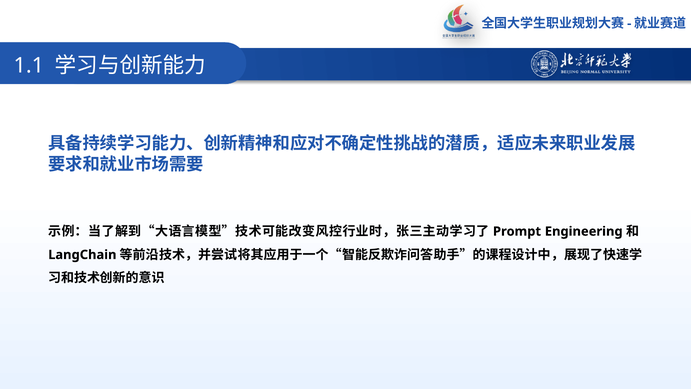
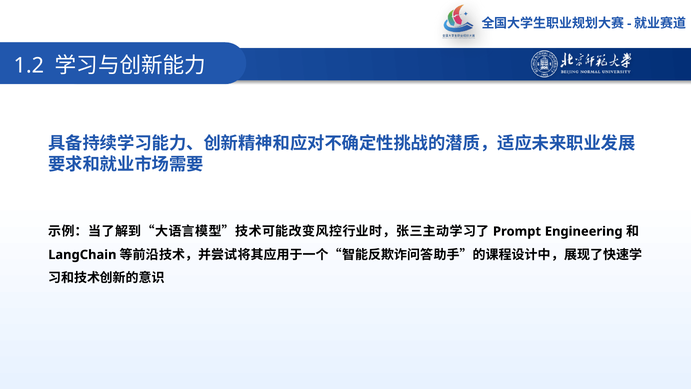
1.1: 1.1 -> 1.2
